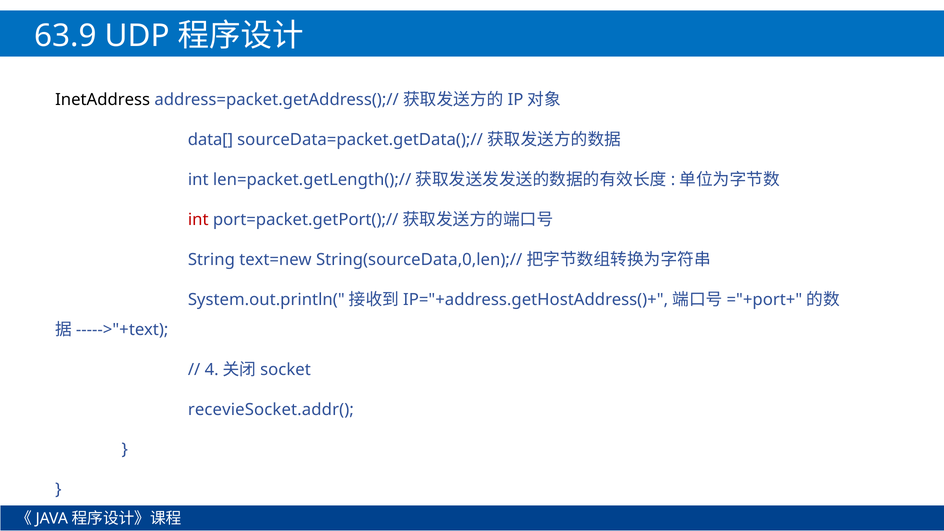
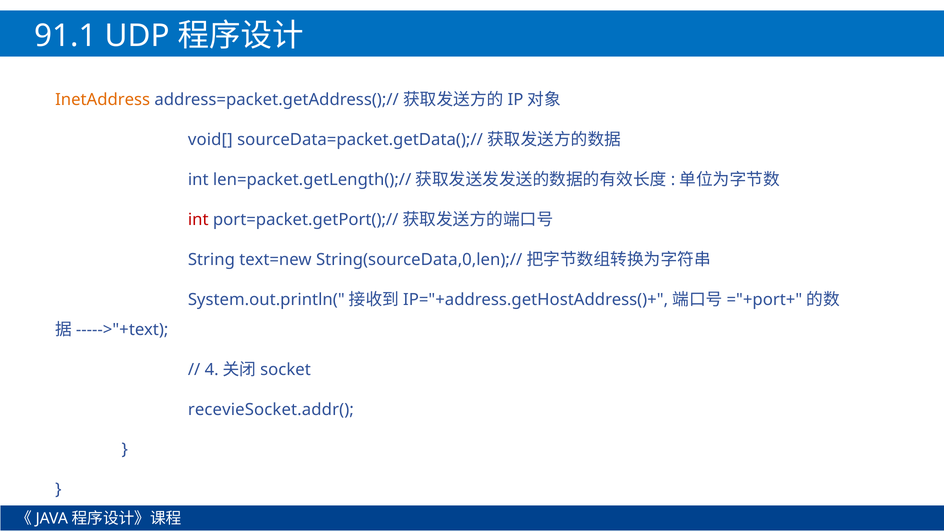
63.9: 63.9 -> 91.1
InetAddress colour: black -> orange
data[: data[ -> void[
